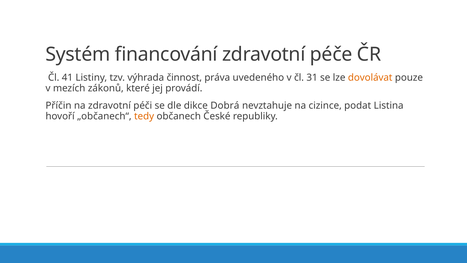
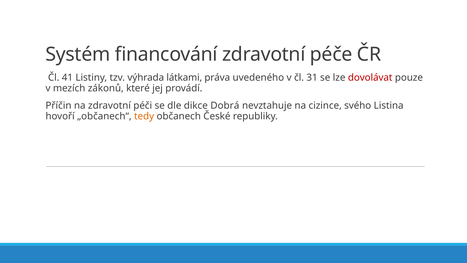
činnost: činnost -> látkami
dovolávat colour: orange -> red
podat: podat -> svého
